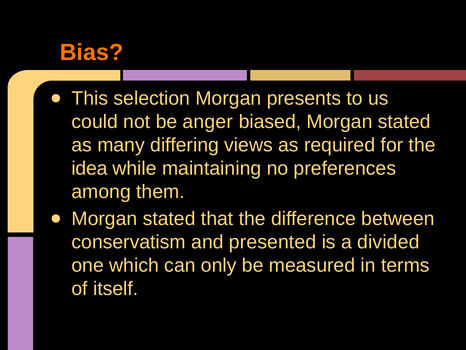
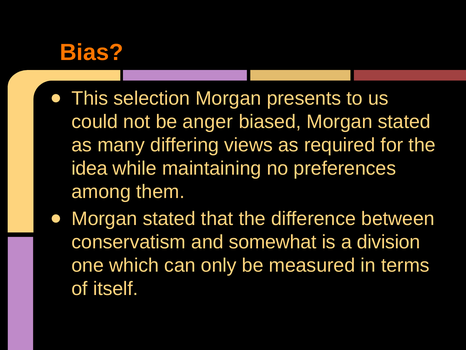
presented: presented -> somewhat
divided: divided -> division
